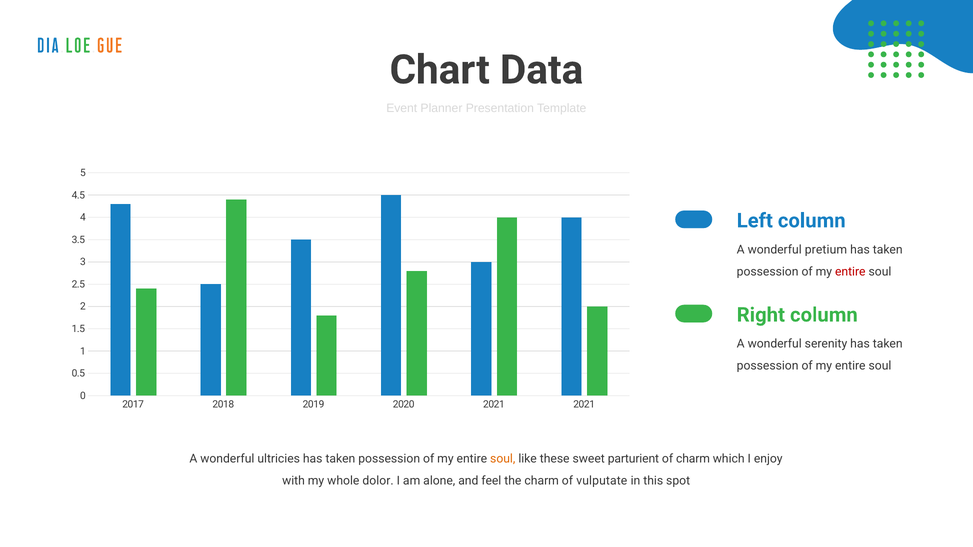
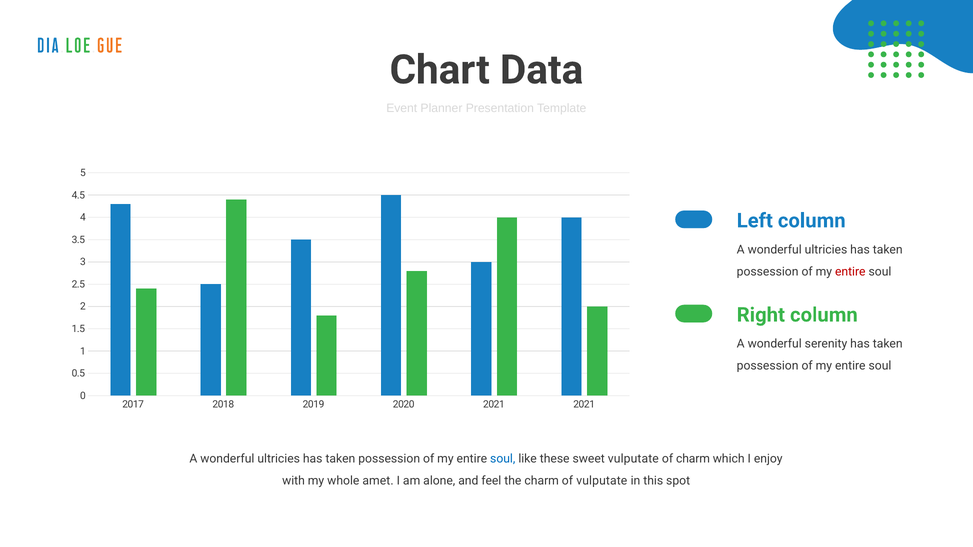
pretium at (826, 250): pretium -> ultricies
soul at (503, 459) colour: orange -> blue
sweet parturient: parturient -> vulputate
dolor: dolor -> amet
